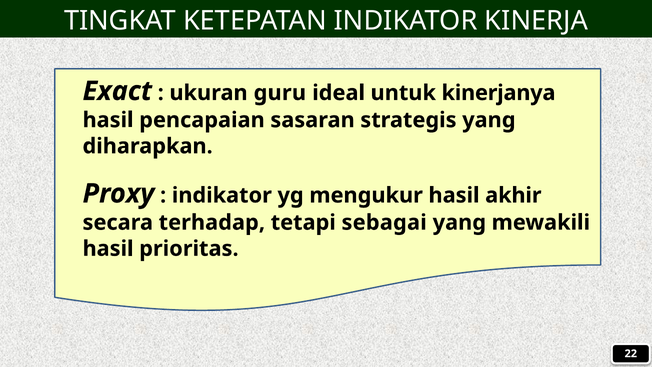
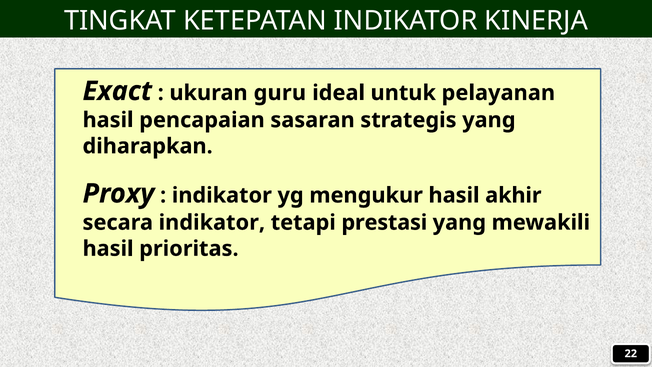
kinerjanya: kinerjanya -> pelayanan
secara terhadap: terhadap -> indikator
sebagai: sebagai -> prestasi
